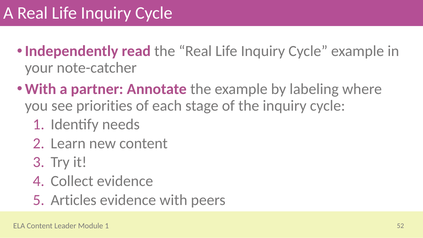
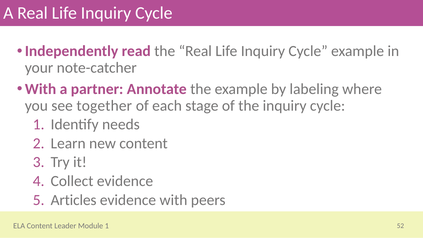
priorities: priorities -> together
